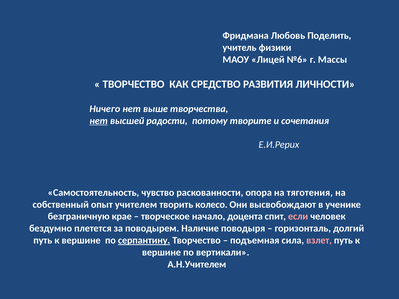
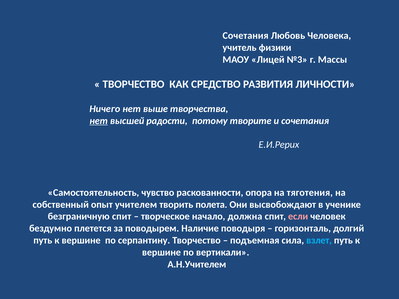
Фридмана at (246, 36): Фридмана -> Сочетания
Поделить: Поделить -> Человека
№6: №6 -> №3
колесо: колесо -> полета
безграничную крае: крае -> спит
доцента: доцента -> должна
серпантину underline: present -> none
взлет colour: pink -> light blue
